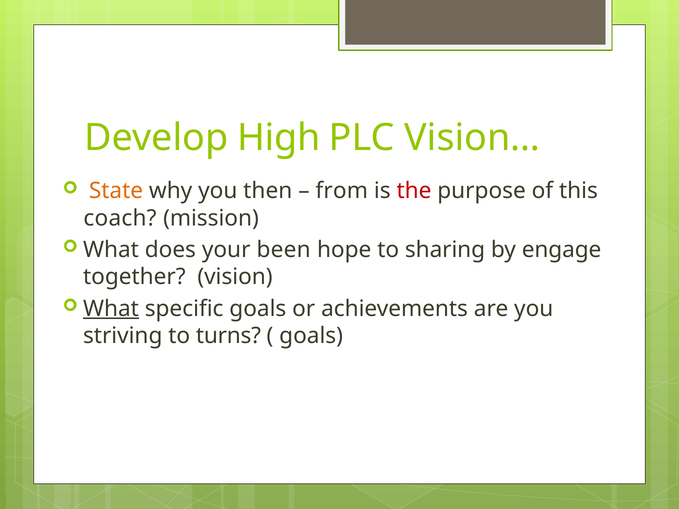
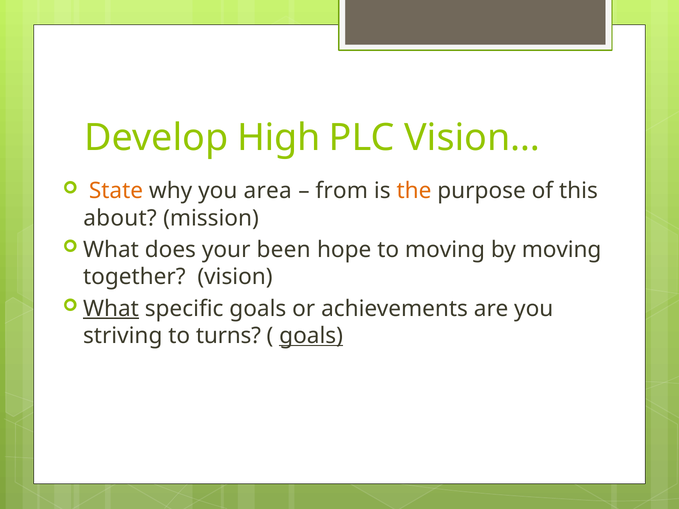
then: then -> area
the colour: red -> orange
coach: coach -> about
to sharing: sharing -> moving
by engage: engage -> moving
goals at (311, 336) underline: none -> present
